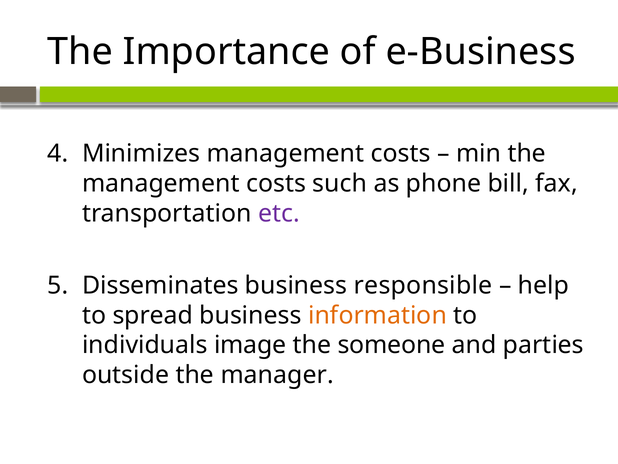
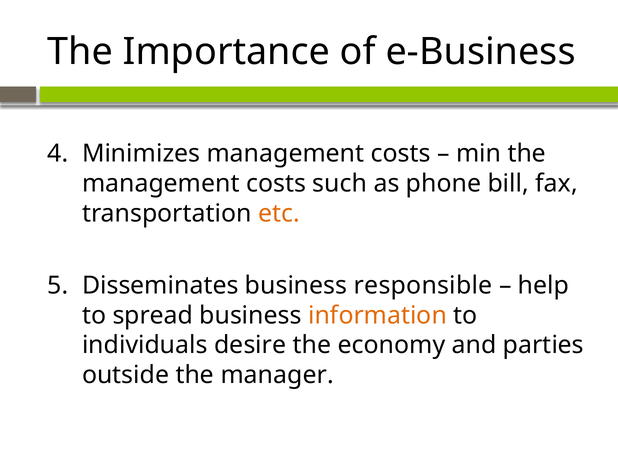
etc colour: purple -> orange
image: image -> desire
someone: someone -> economy
